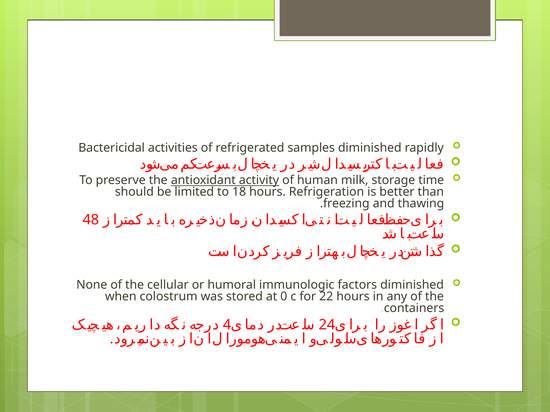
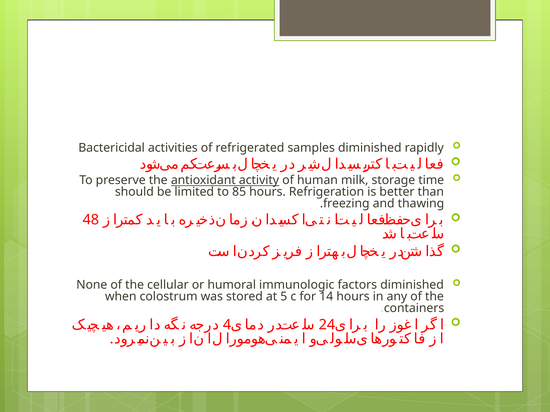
18: 18 -> 85
0: 0 -> 5
22: 22 -> 14
